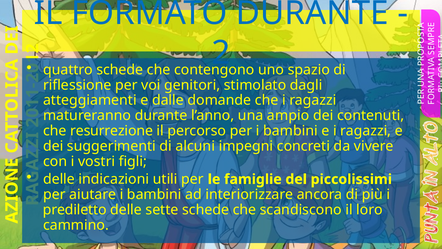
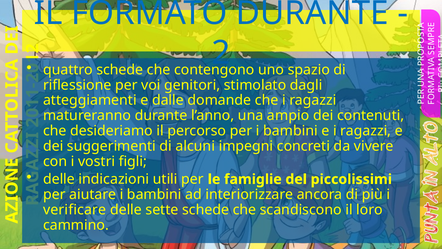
resurrezione: resurrezione -> desideriamo
prediletto: prediletto -> verificare
